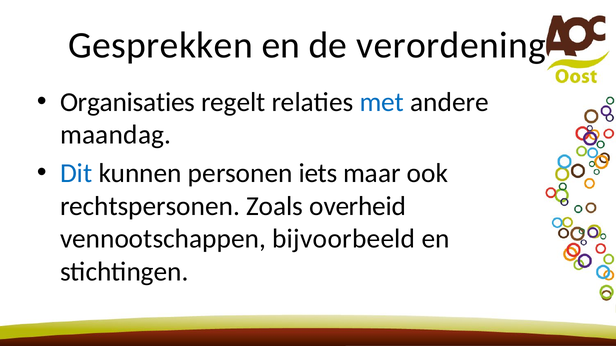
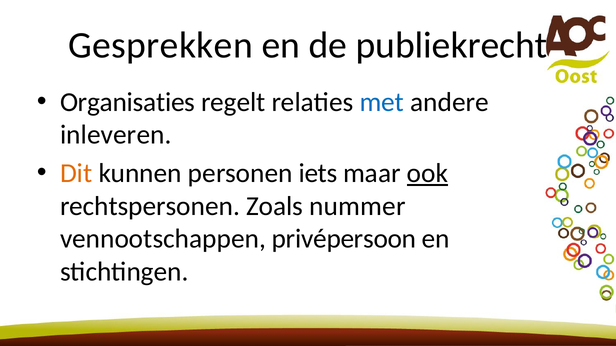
verordening: verordening -> publiekrecht
maandag: maandag -> inleveren
Dit colour: blue -> orange
ook underline: none -> present
overheid: overheid -> nummer
bijvoorbeeld: bijvoorbeeld -> privépersoon
